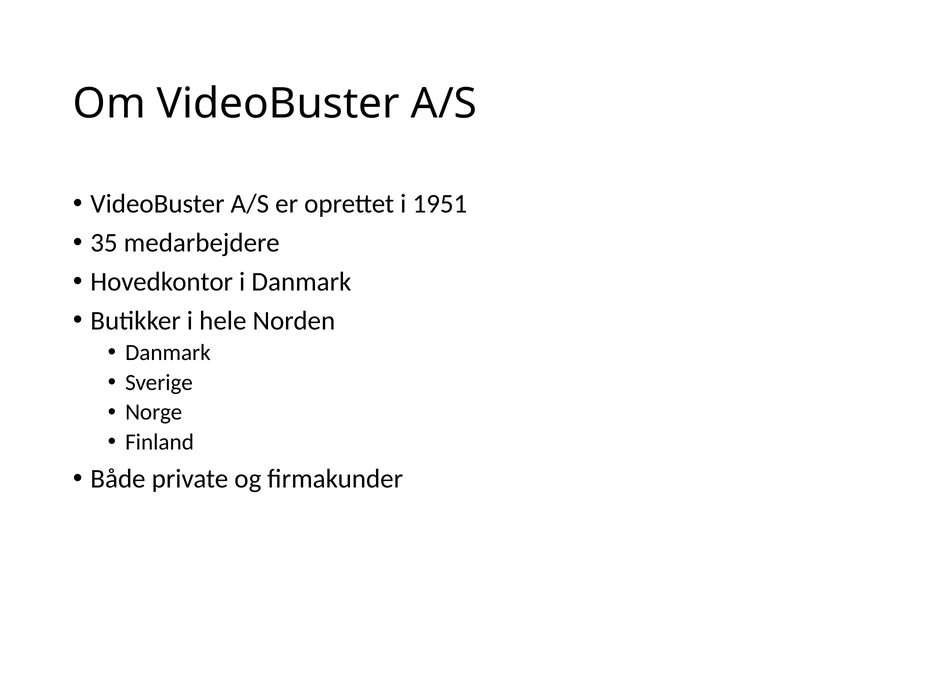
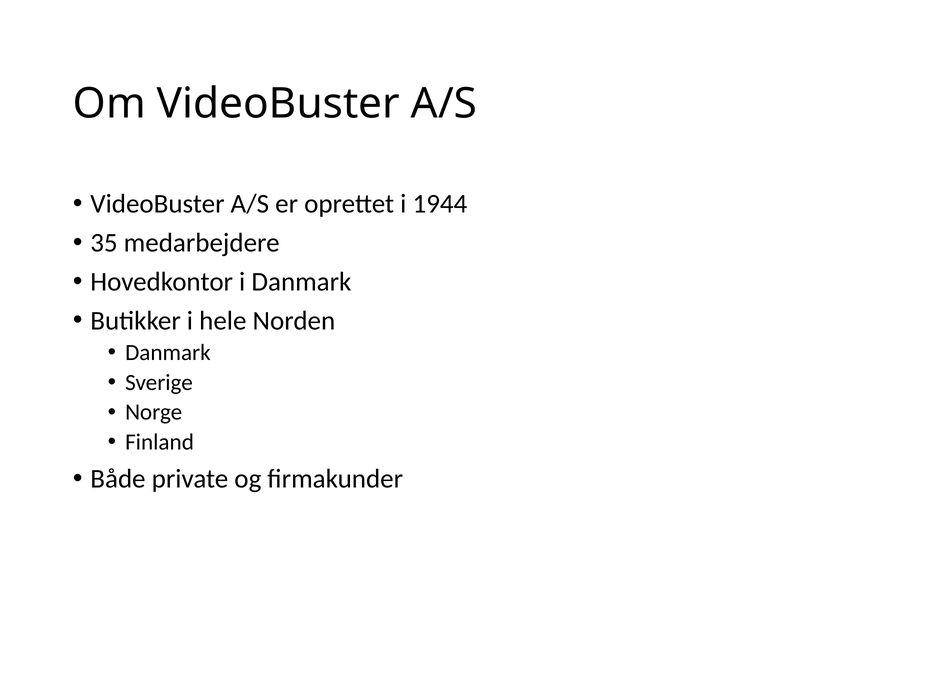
1951: 1951 -> 1944
